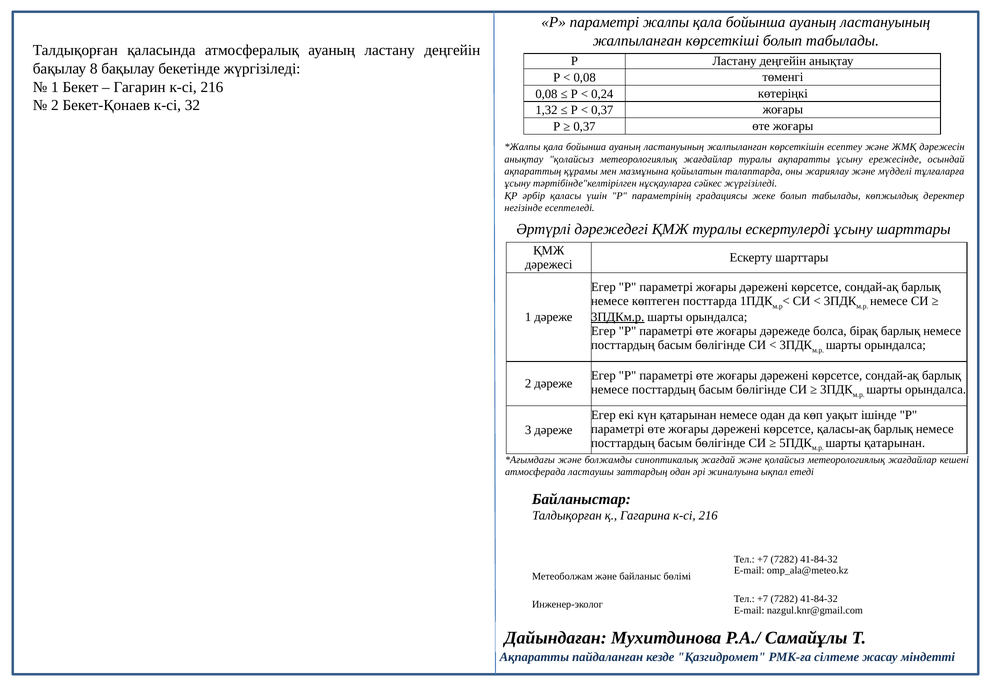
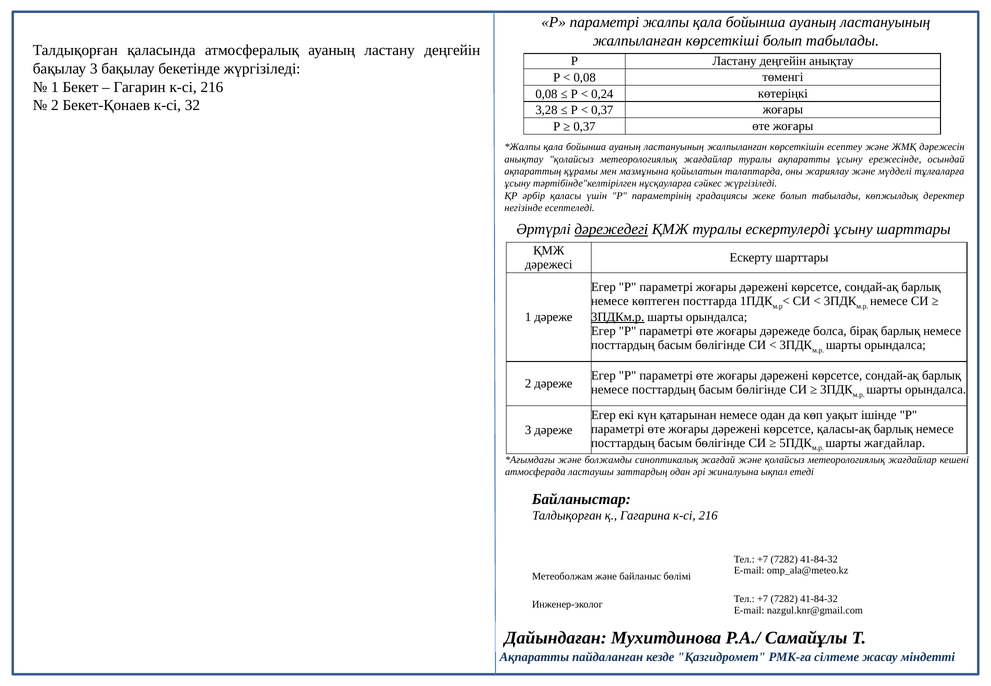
бақылау 8: 8 -> 3
1,32: 1,32 -> 3,28
дәрежедегі underline: none -> present
шарты қатарынан: қатарынан -> жағдайлар
